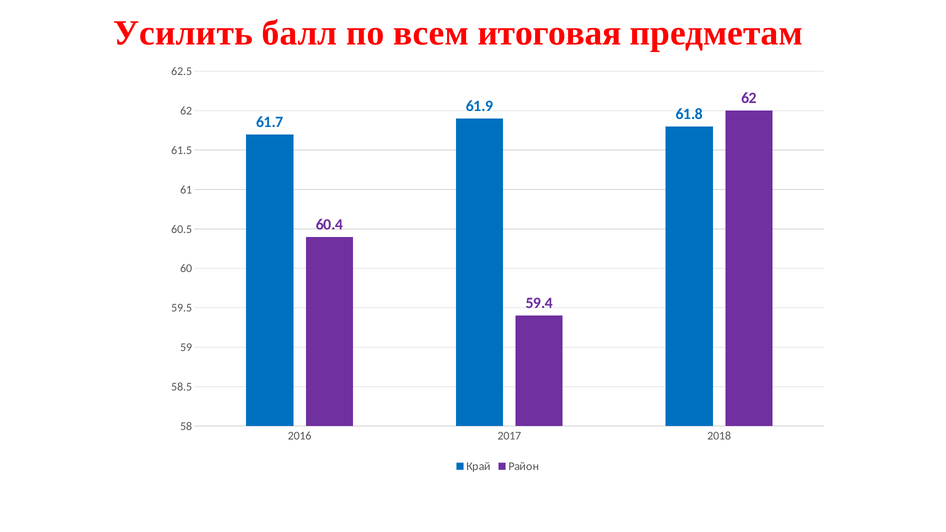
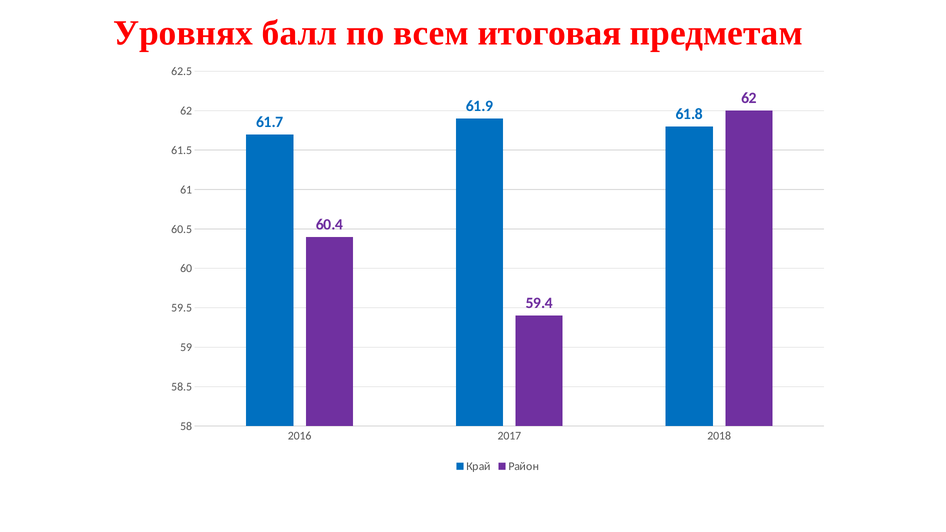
Усилить: Усилить -> Уровнях
